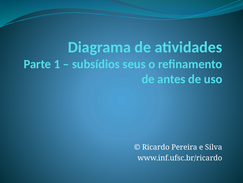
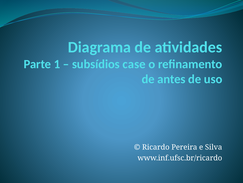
seus: seus -> case
